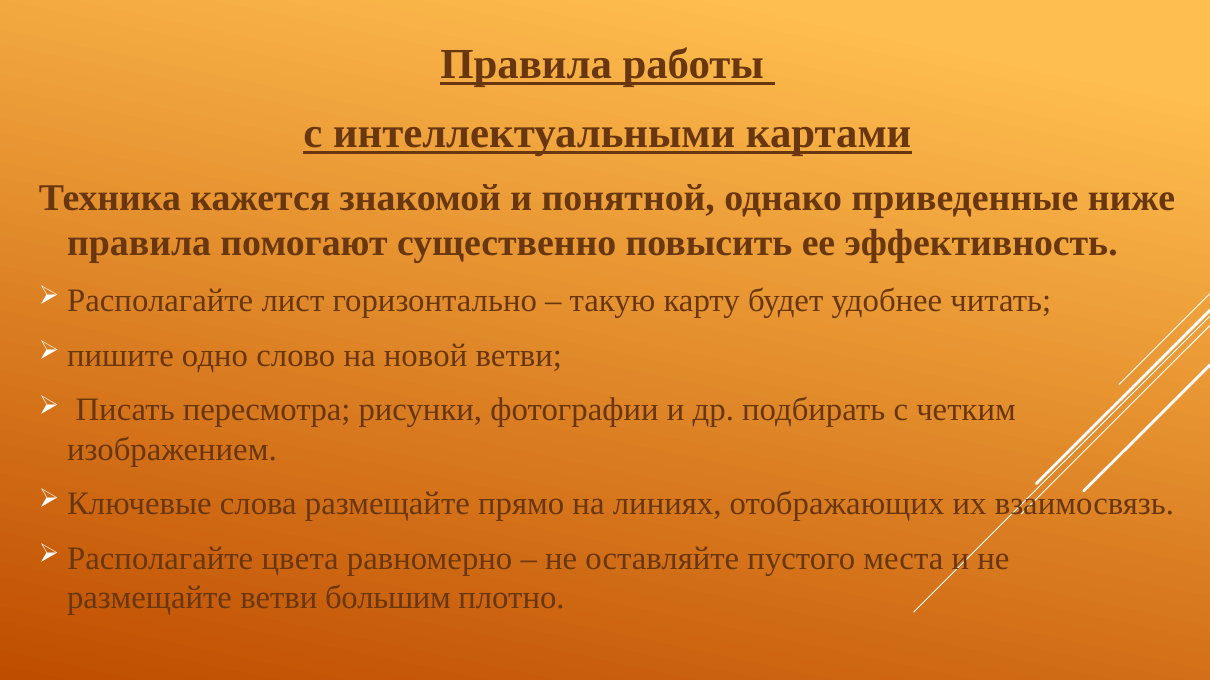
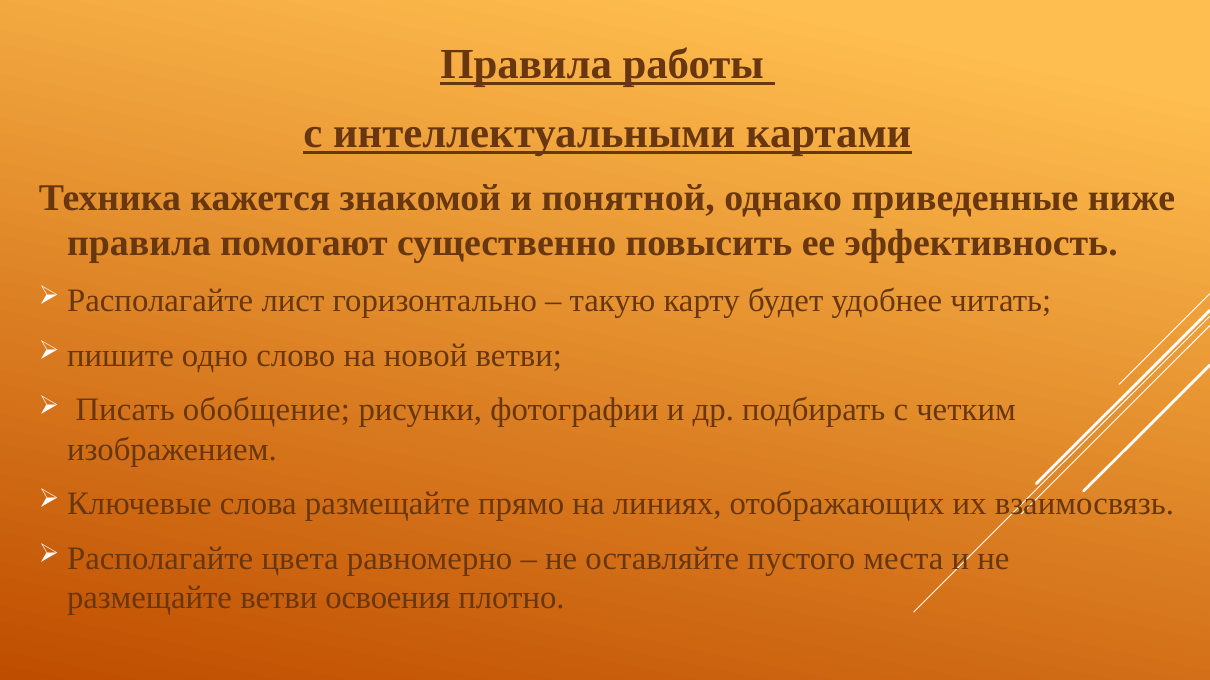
пересмотра: пересмотра -> обобщение
большим: большим -> освоения
